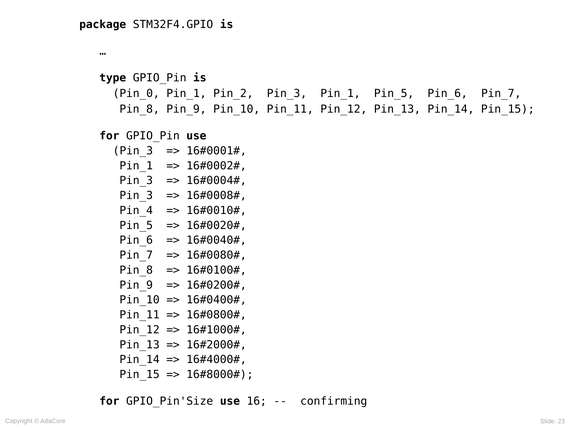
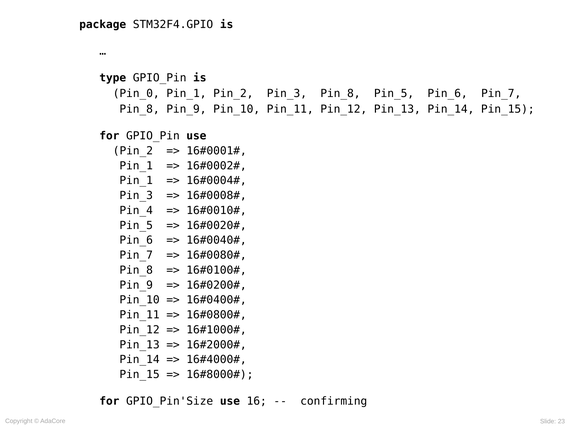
Pin_3 Pin_1: Pin_1 -> Pin_8
Pin_3 at (133, 151): Pin_3 -> Pin_2
Pin_3 at (136, 181): Pin_3 -> Pin_1
